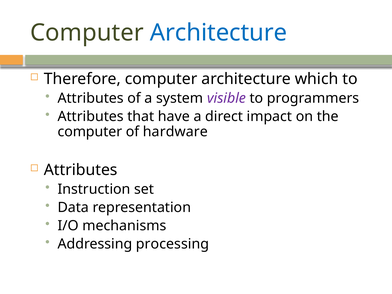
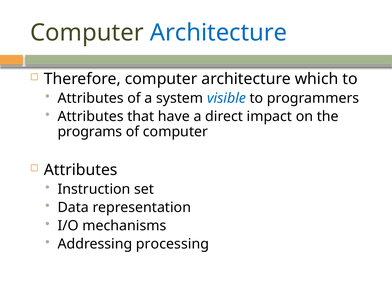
visible colour: purple -> blue
computer at (90, 132): computer -> programs
of hardware: hardware -> computer
